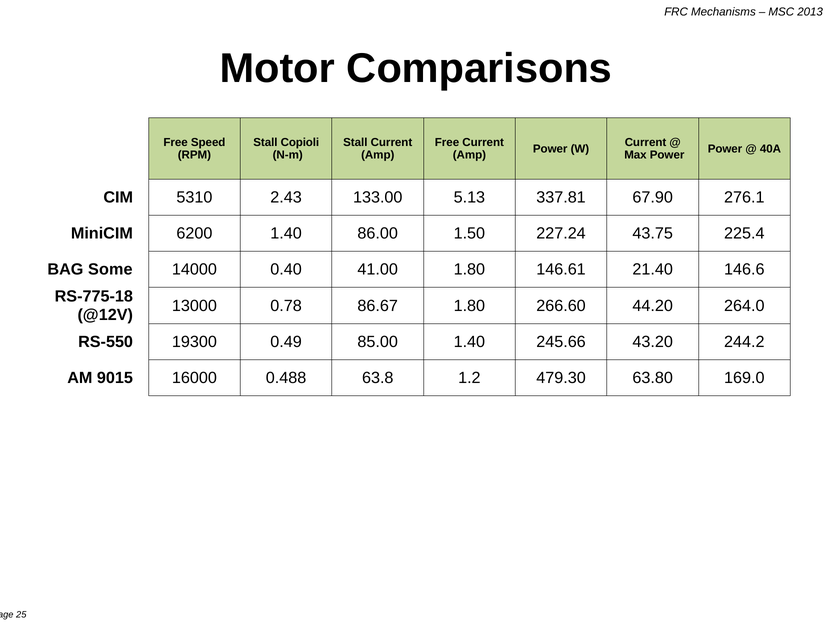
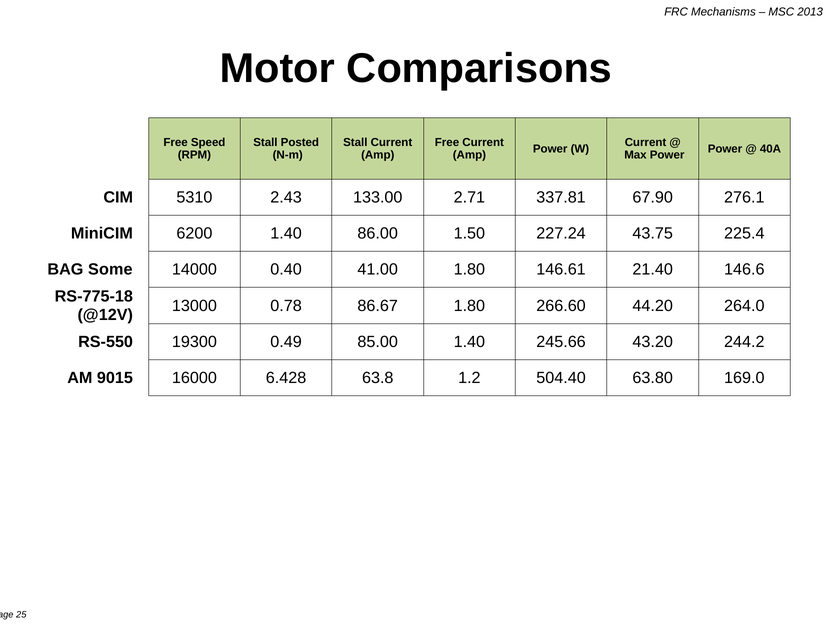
Copioli: Copioli -> Posted
5.13: 5.13 -> 2.71
0.488: 0.488 -> 6.428
479.30: 479.30 -> 504.40
